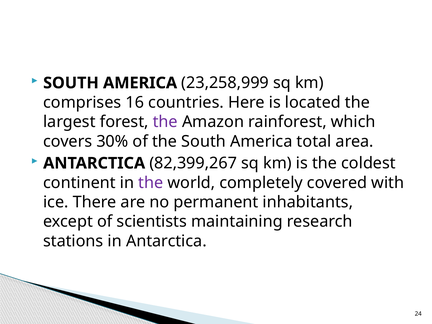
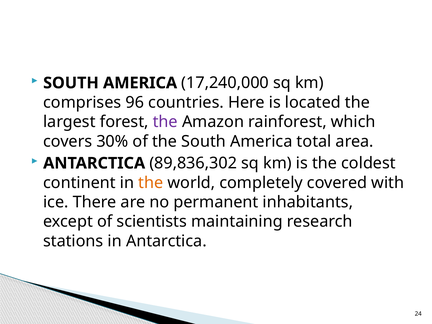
23,258,999: 23,258,999 -> 17,240,000
16: 16 -> 96
82,399,267: 82,399,267 -> 89,836,302
the at (151, 183) colour: purple -> orange
